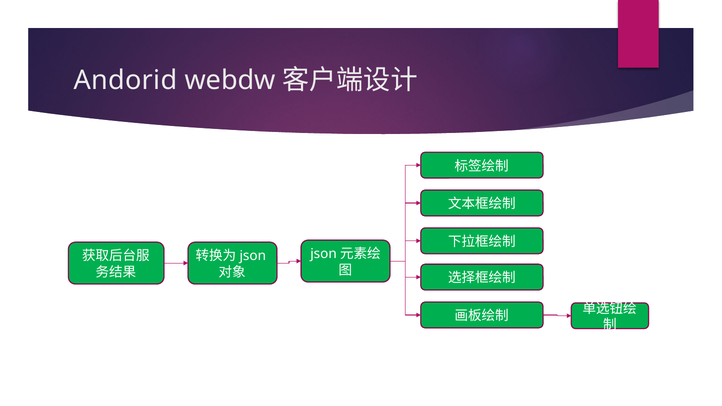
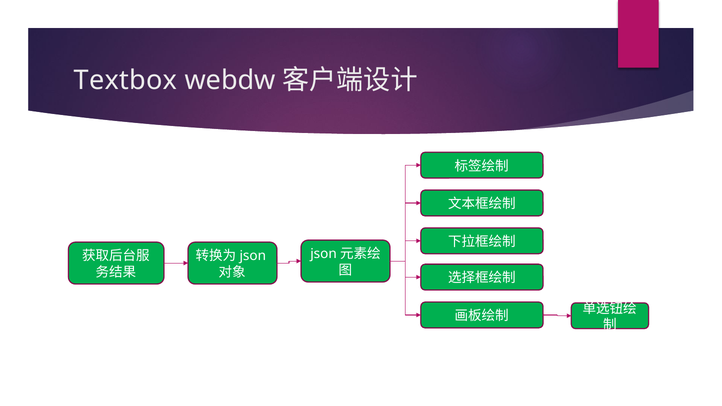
Andorid: Andorid -> Textbox
